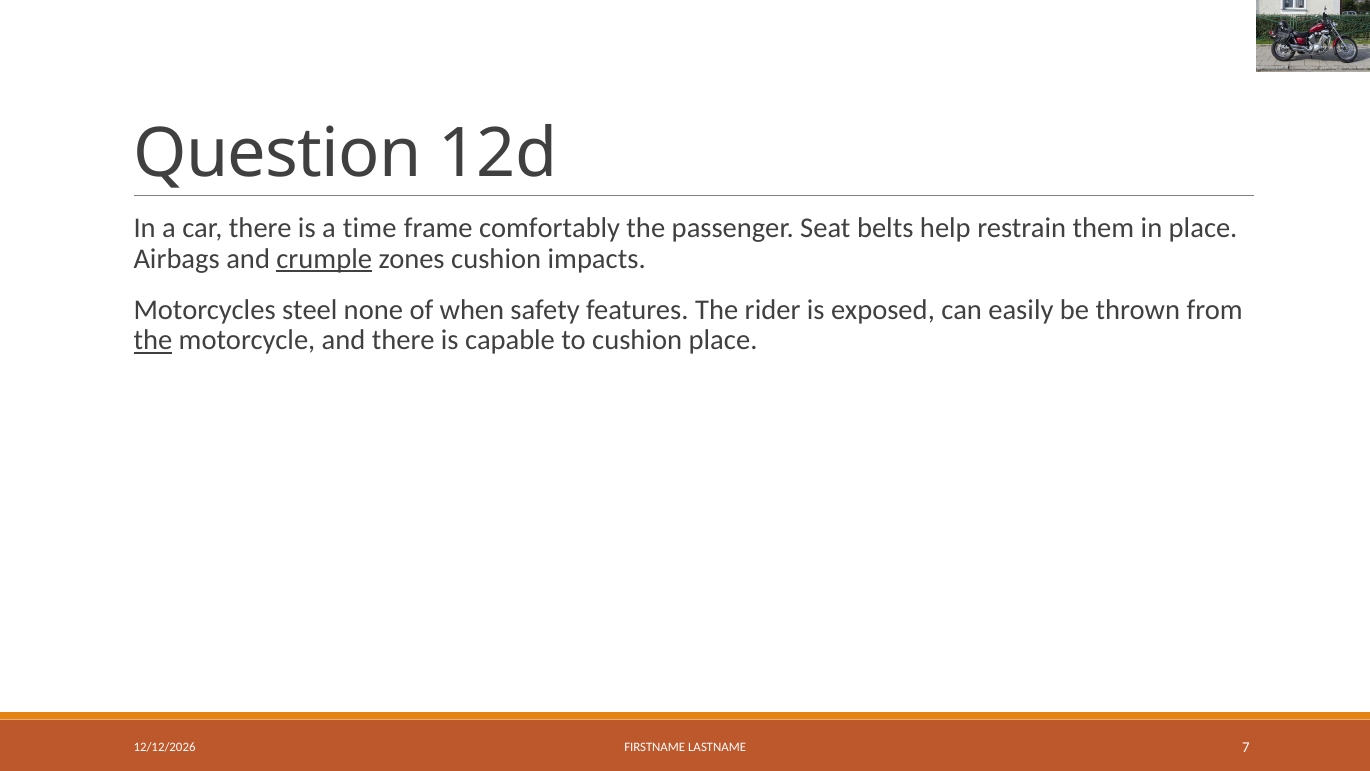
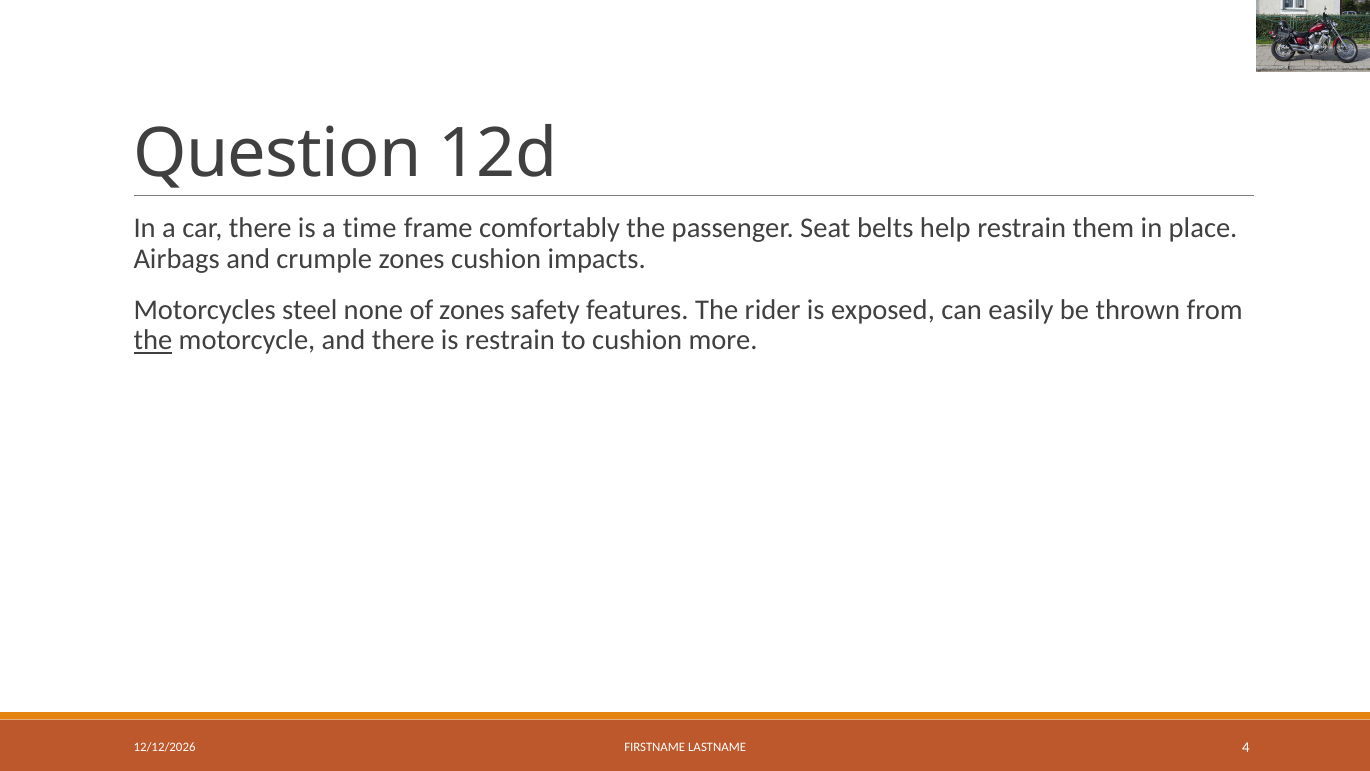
crumple underline: present -> none
of when: when -> zones
is capable: capable -> restrain
cushion place: place -> more
7: 7 -> 4
